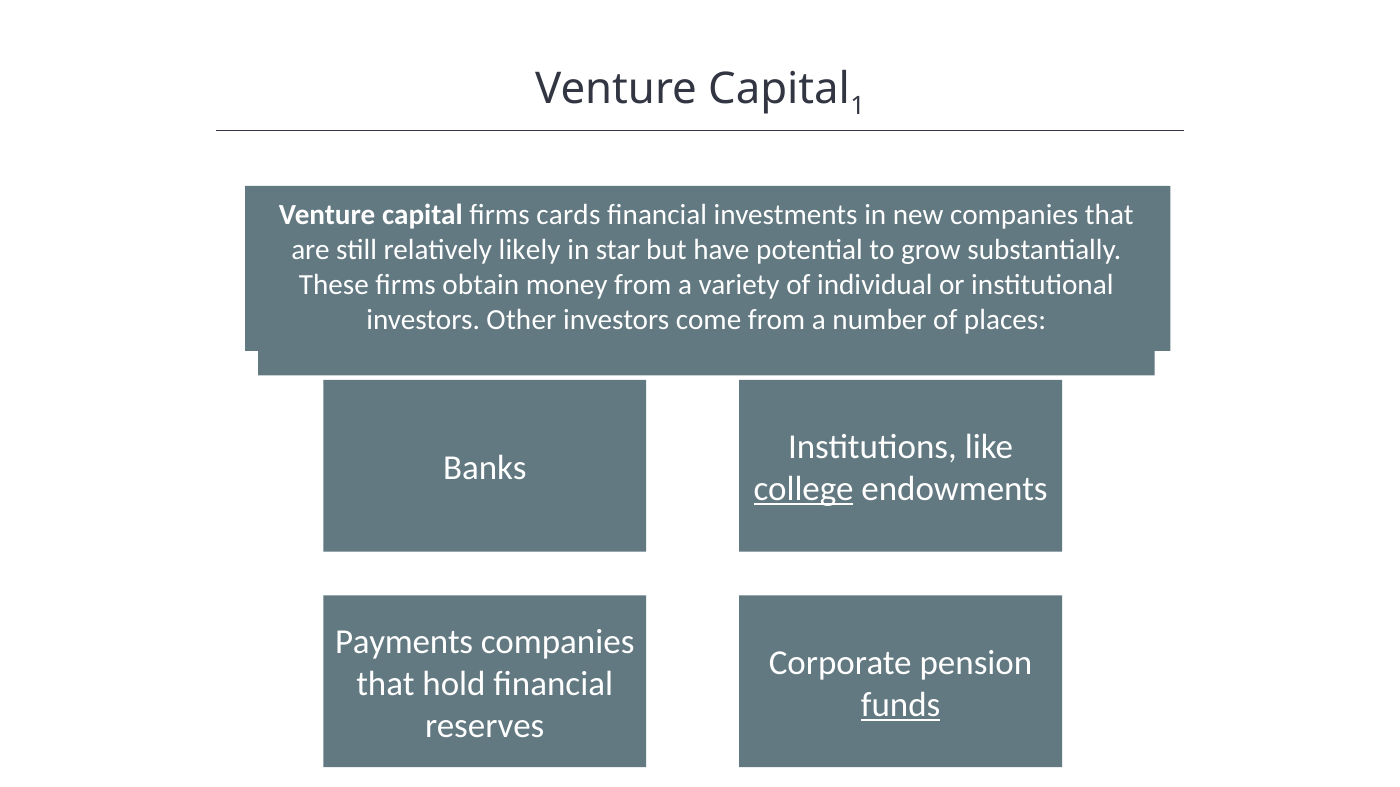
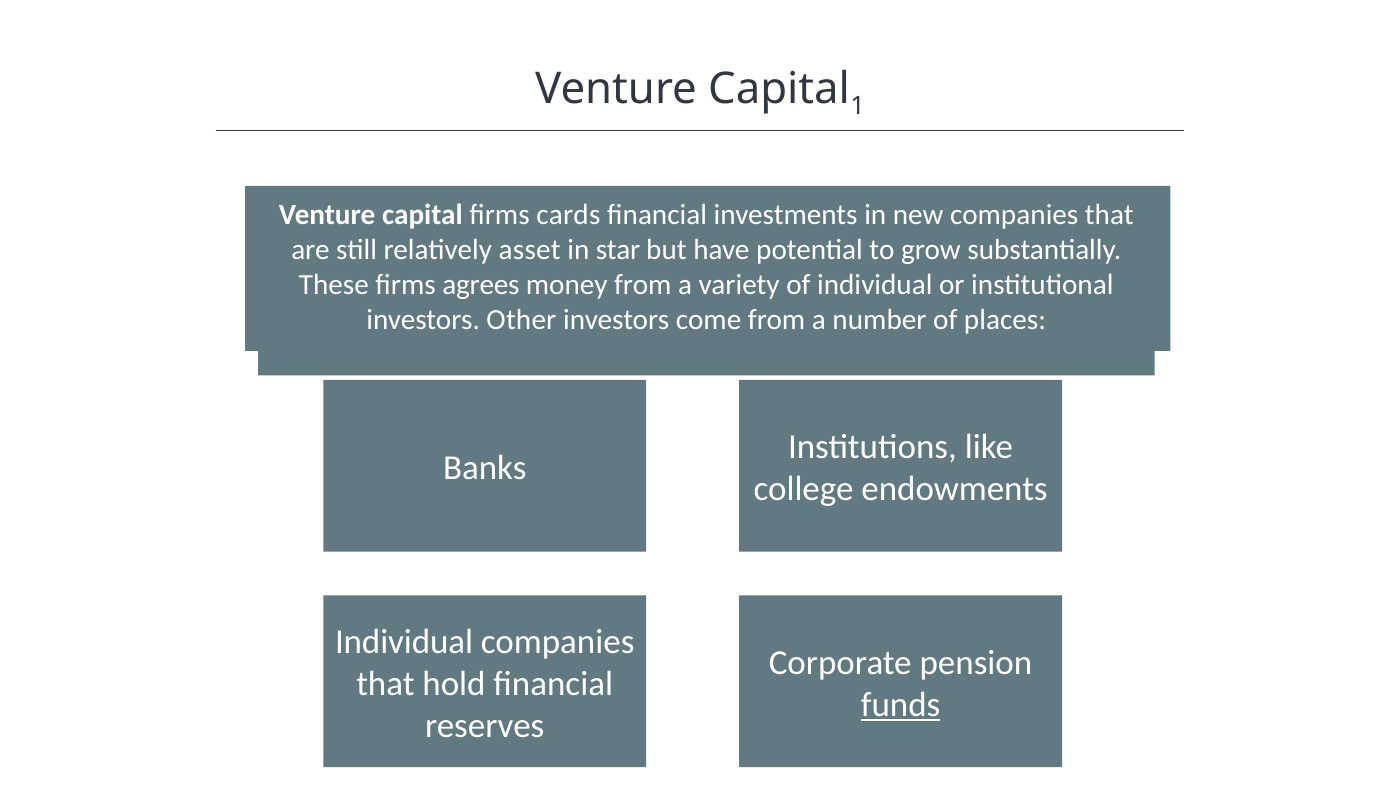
likely: likely -> asset
obtain: obtain -> agrees
college underline: present -> none
Payments at (404, 642): Payments -> Individual
